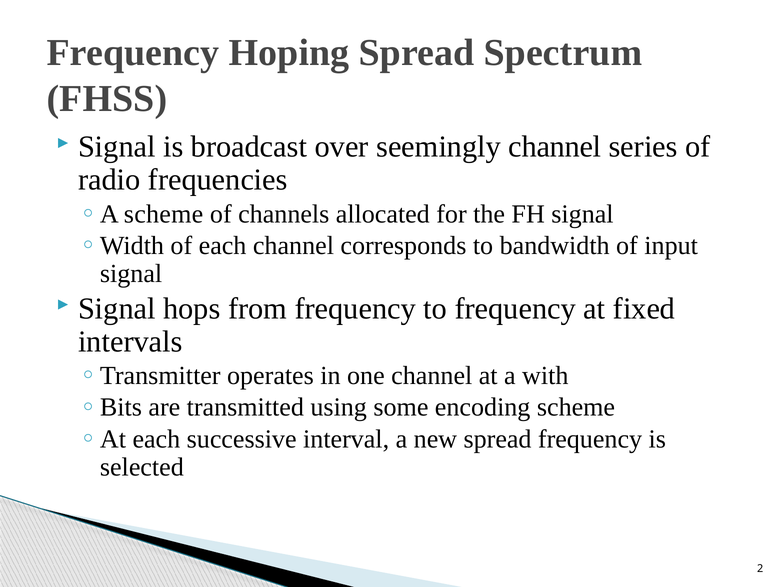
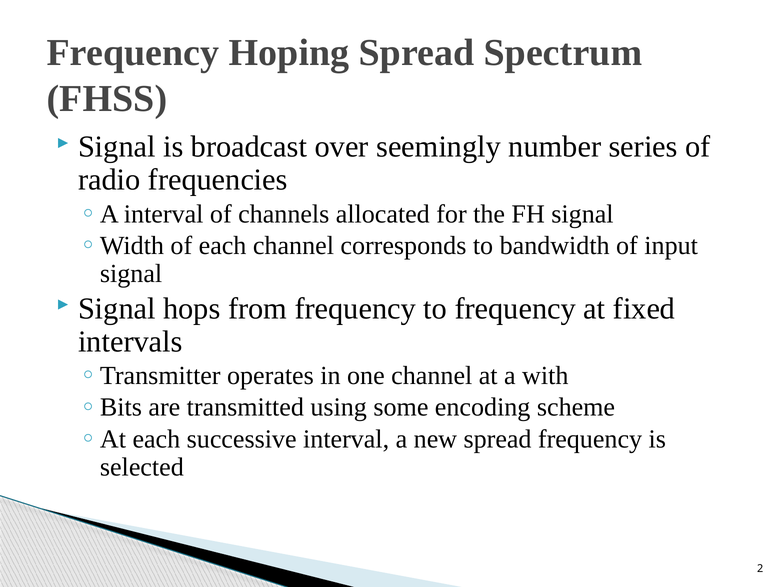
seemingly channel: channel -> number
scheme at (164, 214): scheme -> interval
